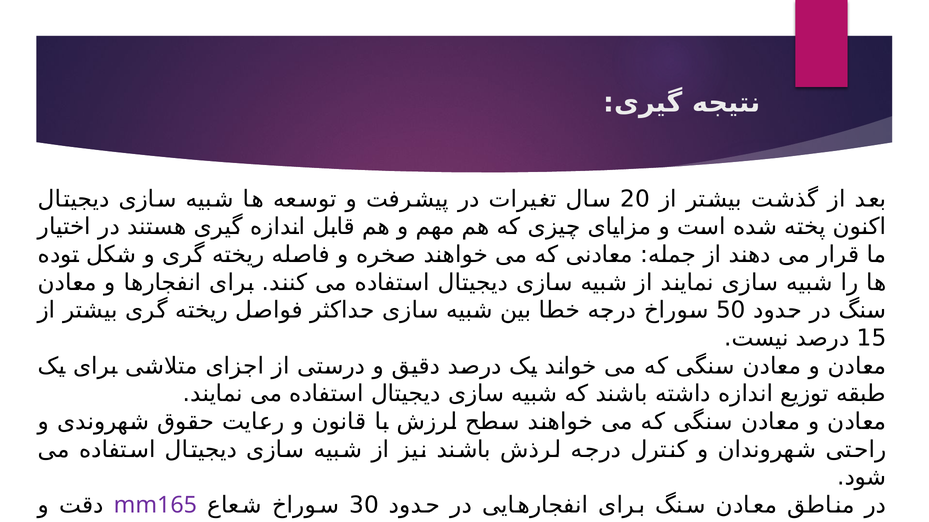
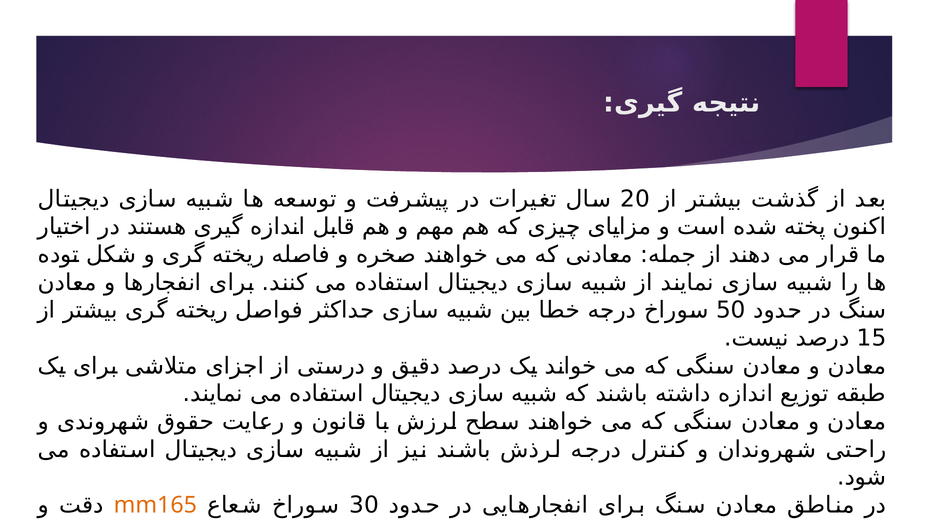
mm165 colour: purple -> orange
